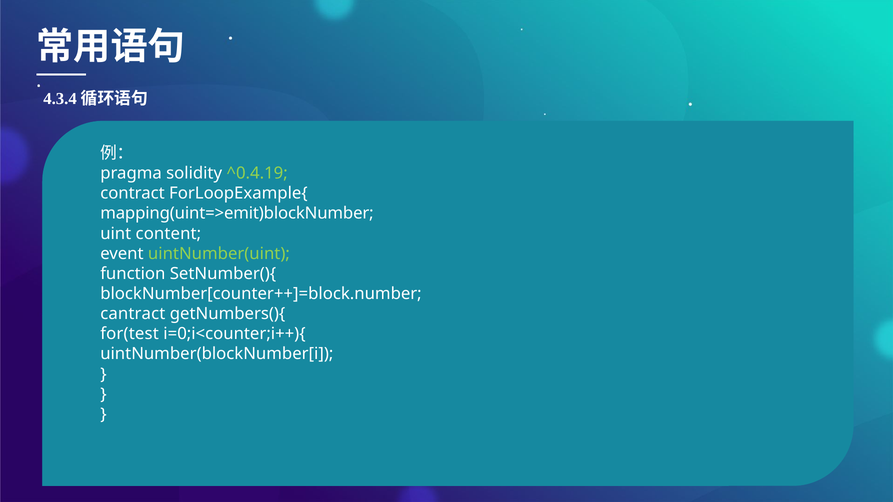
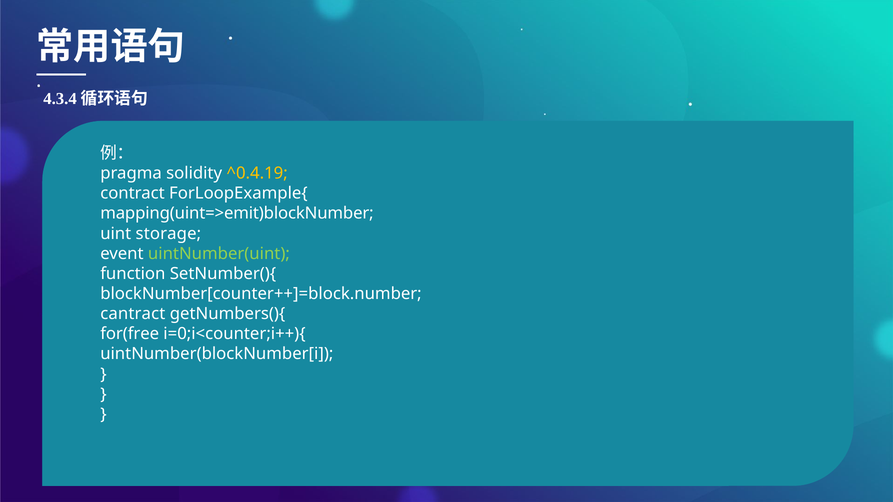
^0.4.19 colour: light green -> yellow
content: content -> storage
for(test: for(test -> for(free
